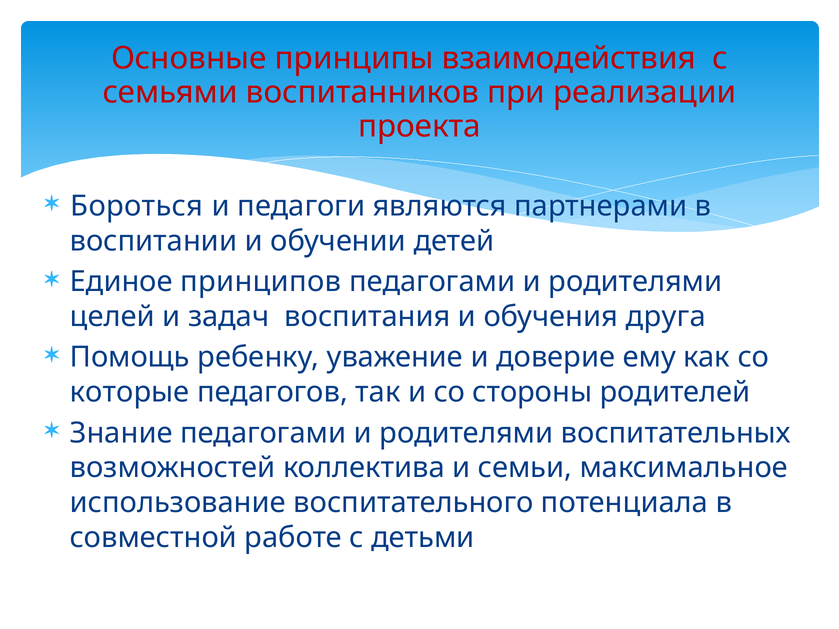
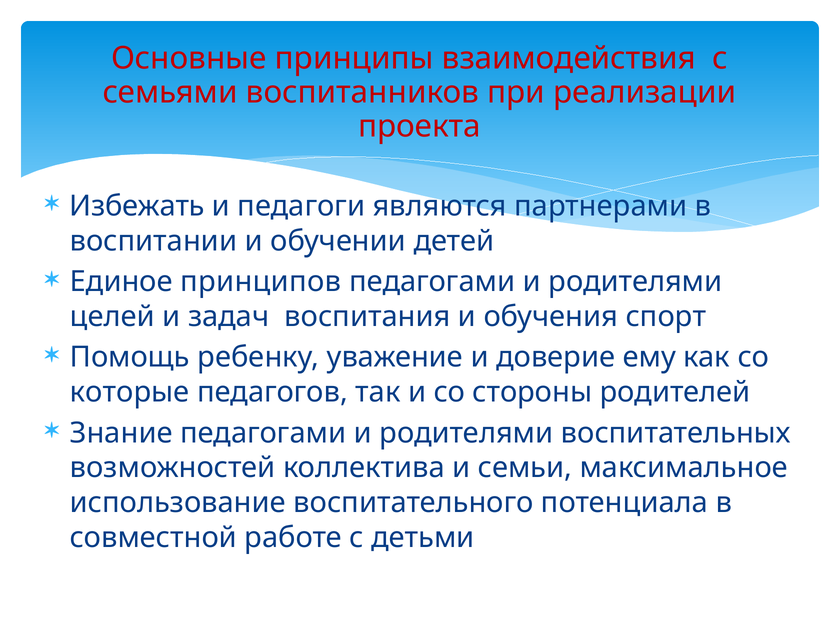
Бороться: Бороться -> Избежать
друга: друга -> спорт
